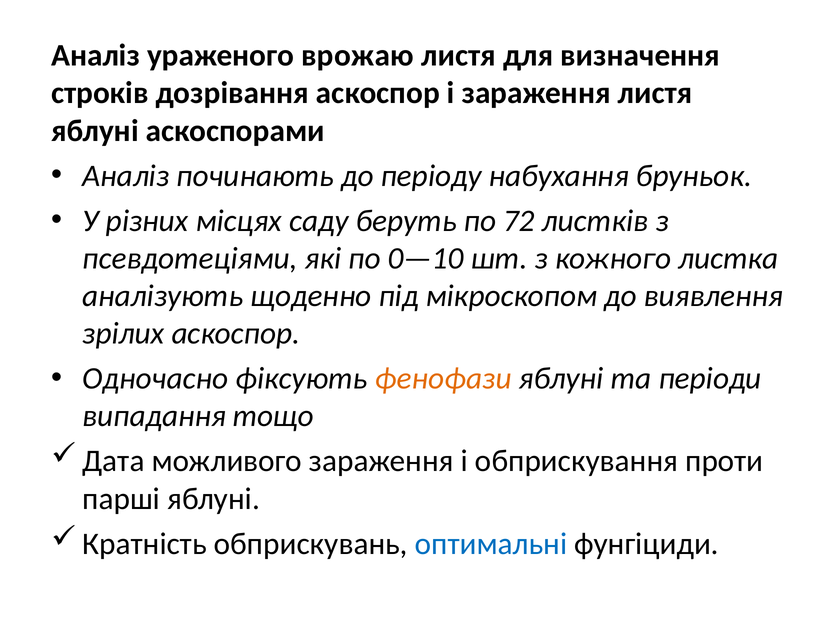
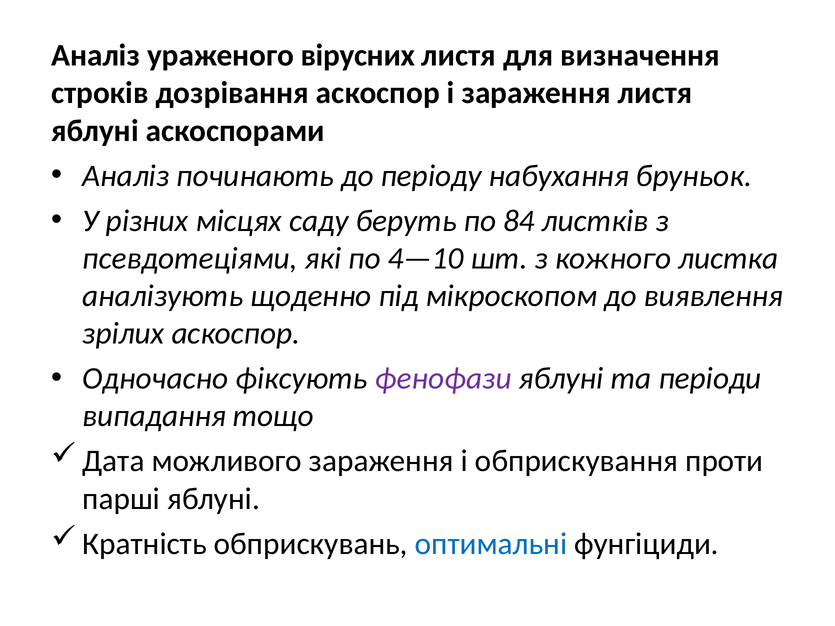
врожаю: врожаю -> вірусних
72: 72 -> 84
0—10: 0—10 -> 4—10
фенофази colour: orange -> purple
